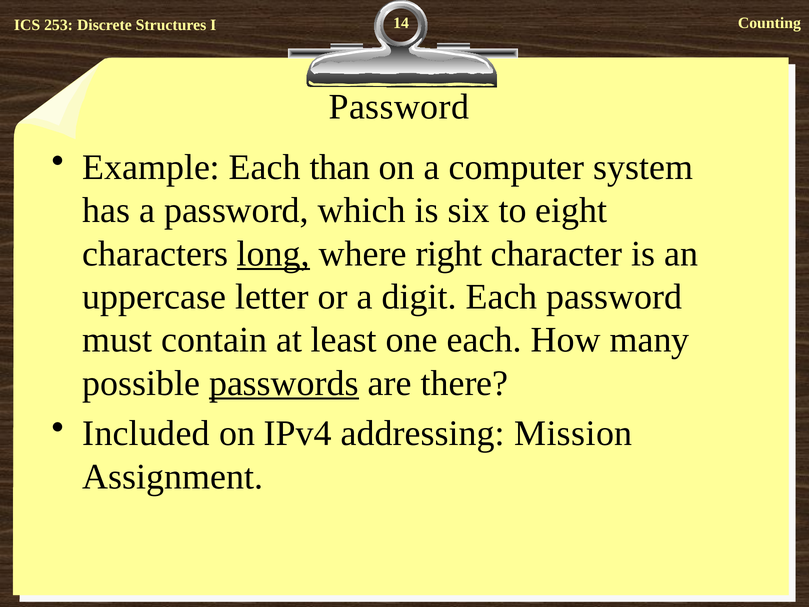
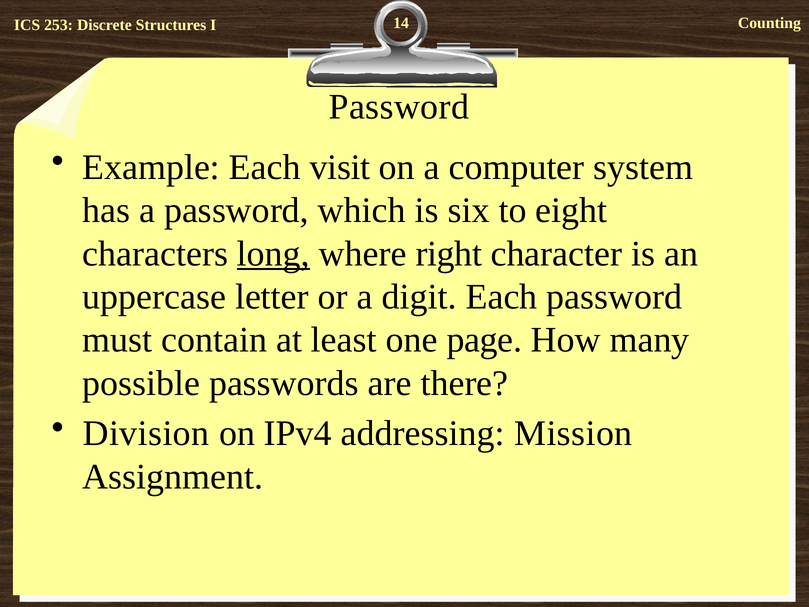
than: than -> visit
one each: each -> page
passwords underline: present -> none
Included: Included -> Division
